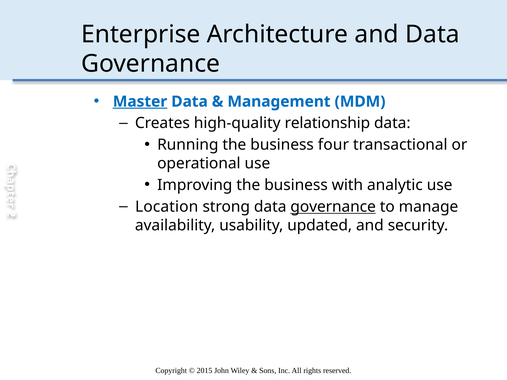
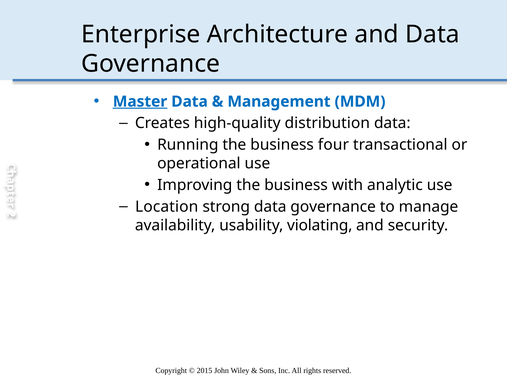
relationship: relationship -> distribution
governance at (333, 207) underline: present -> none
updated: updated -> violating
